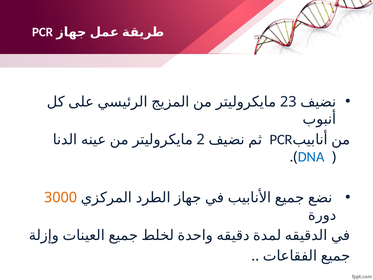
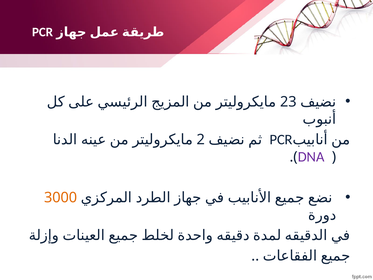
DNA colour: blue -> purple
